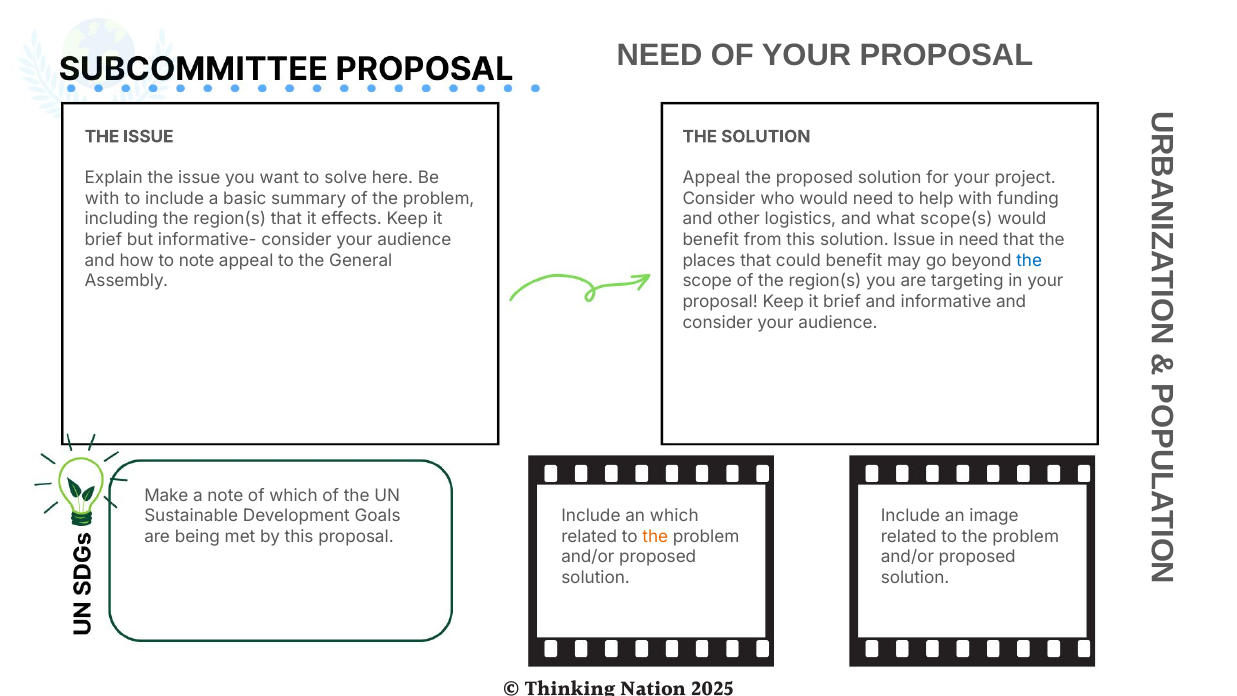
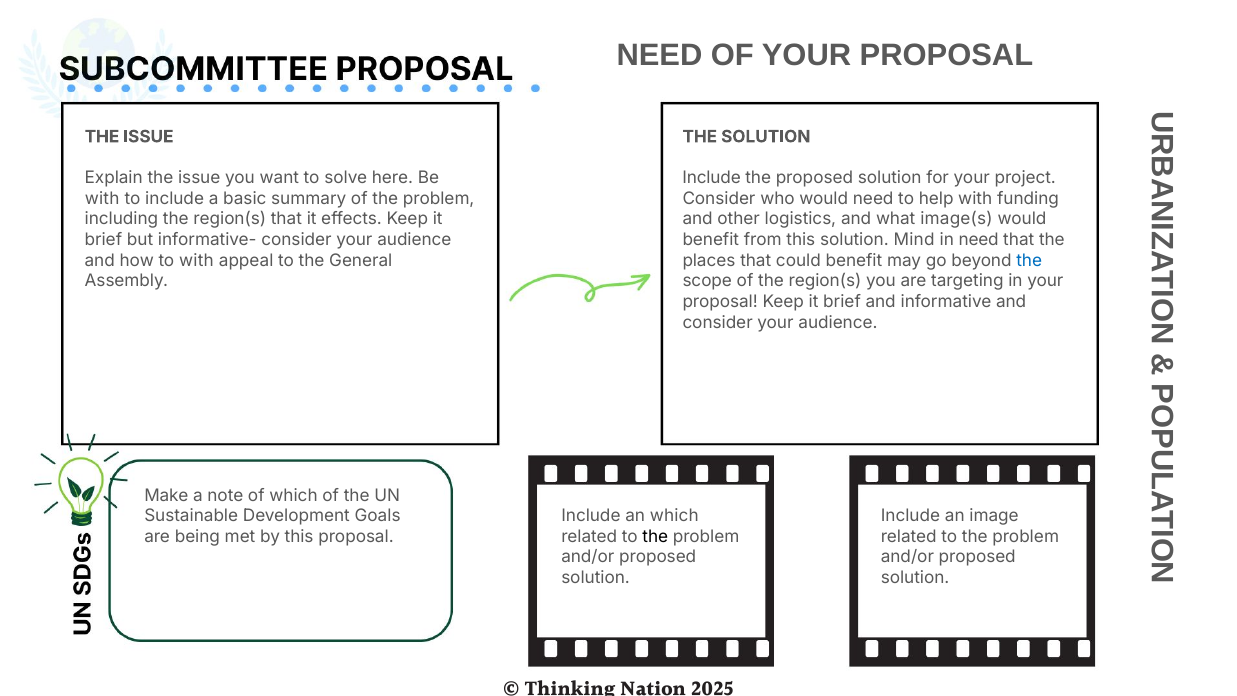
Appeal at (711, 178): Appeal -> Include
scope(s: scope(s -> image(s
solution Issue: Issue -> Mind
to note: note -> with
the at (655, 536) colour: orange -> black
